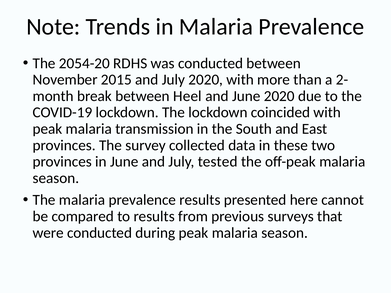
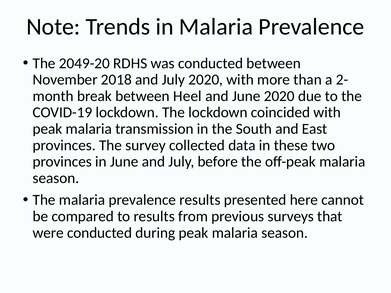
2054-20: 2054-20 -> 2049-20
2015: 2015 -> 2018
tested: tested -> before
